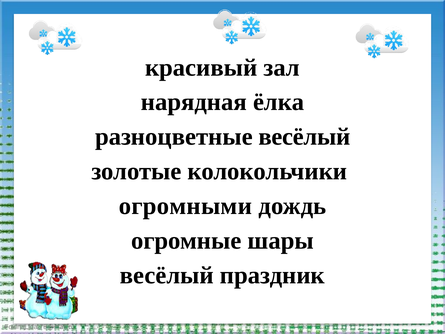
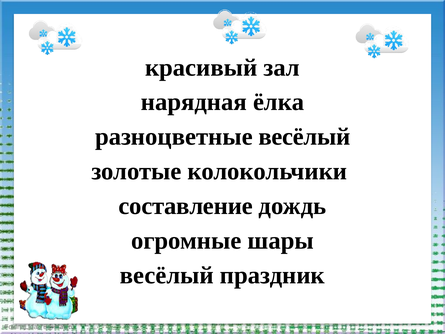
огромными: огромными -> составление
